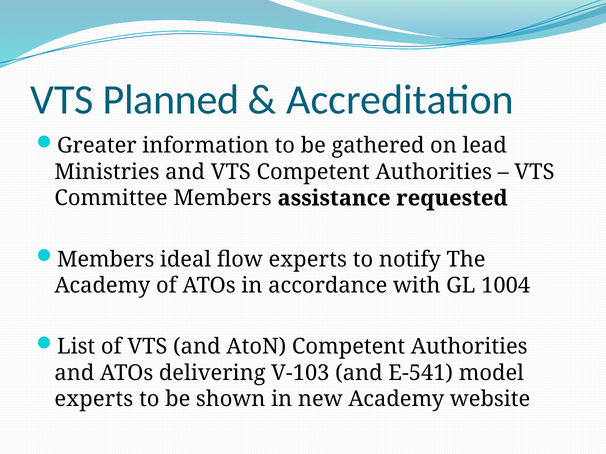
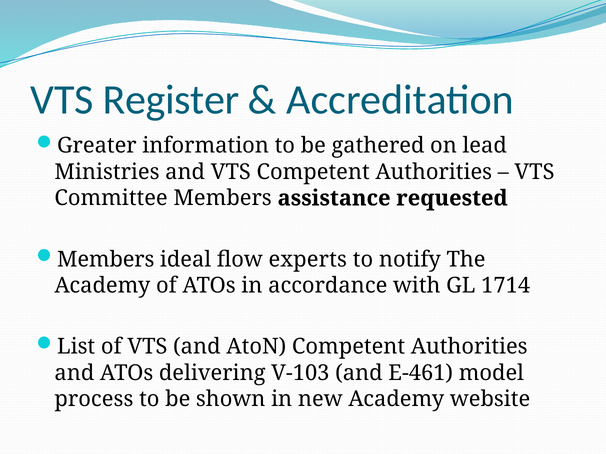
Planned: Planned -> Register
1004: 1004 -> 1714
E-541: E-541 -> E-461
experts at (94, 400): experts -> process
